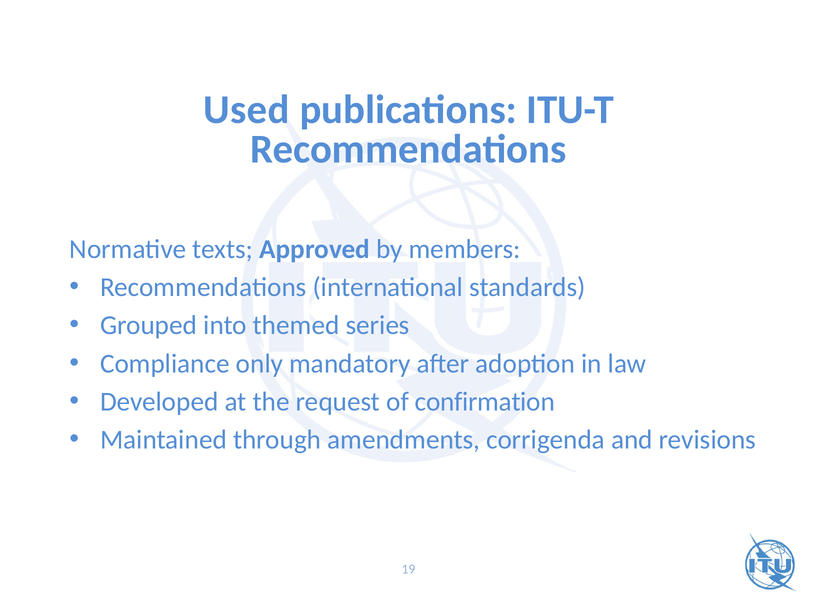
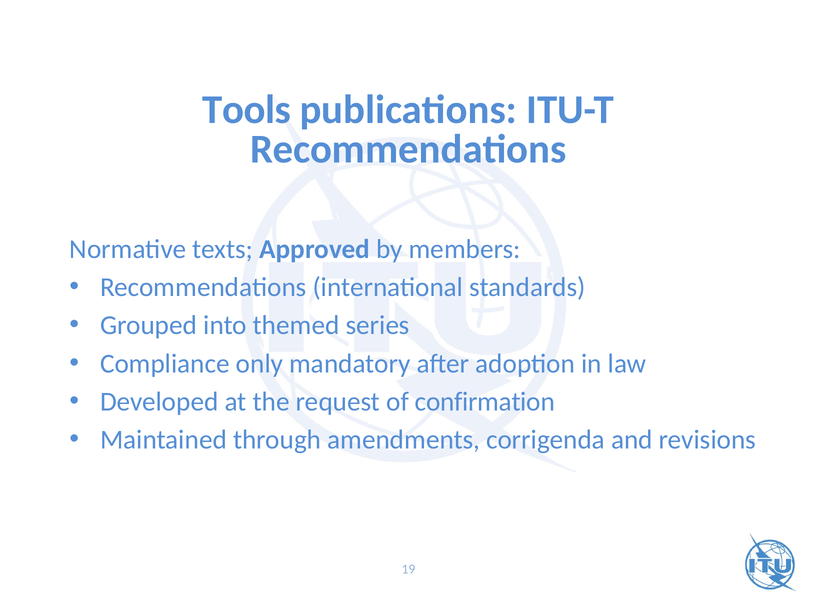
Used: Used -> Tools
